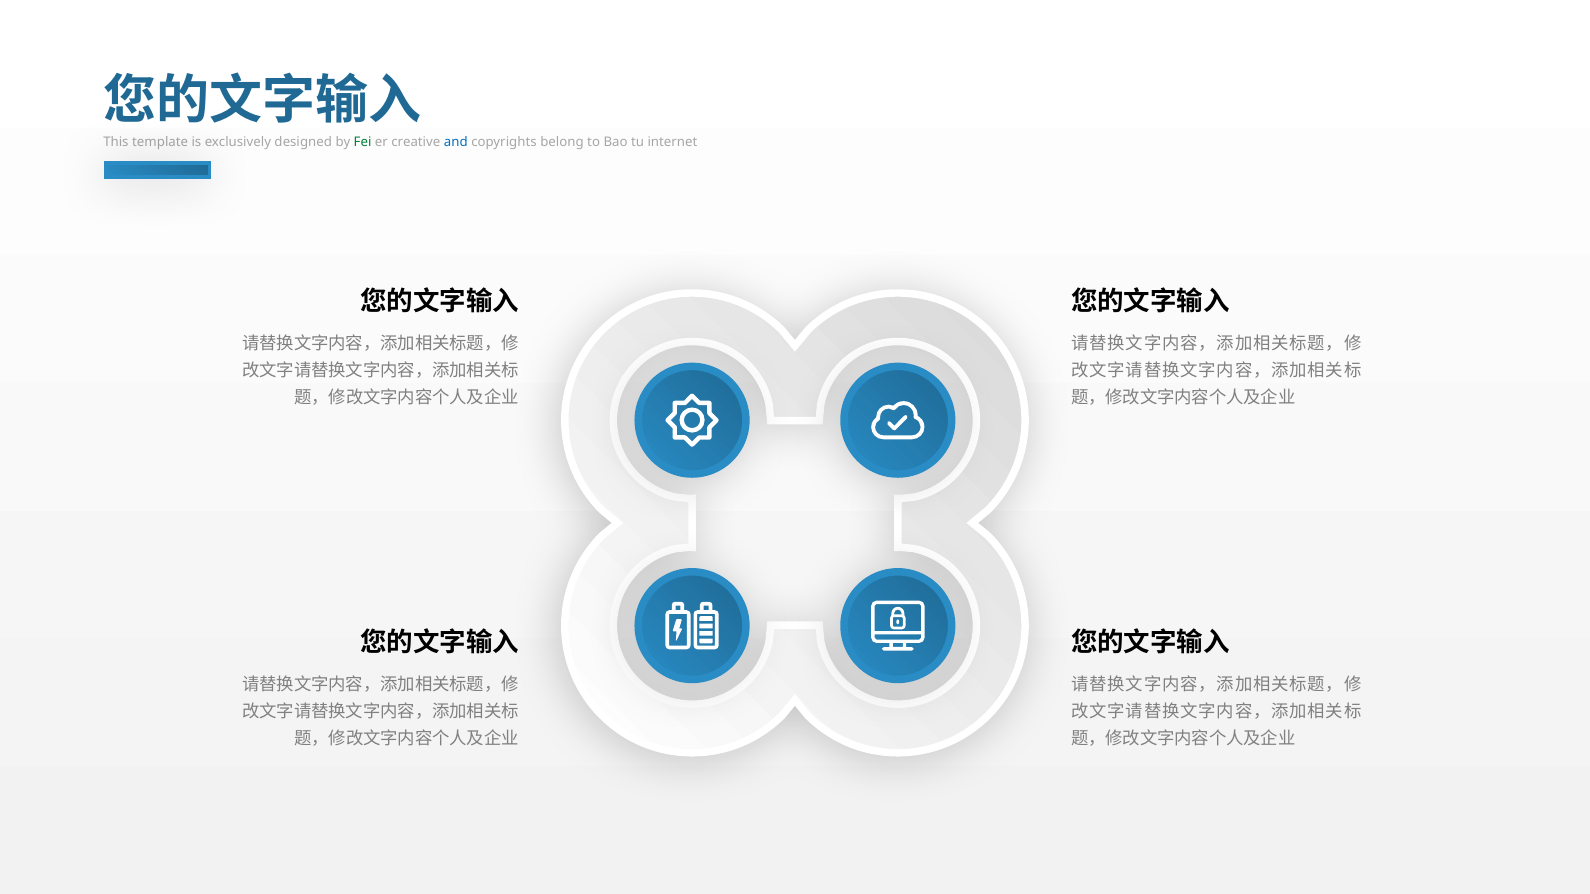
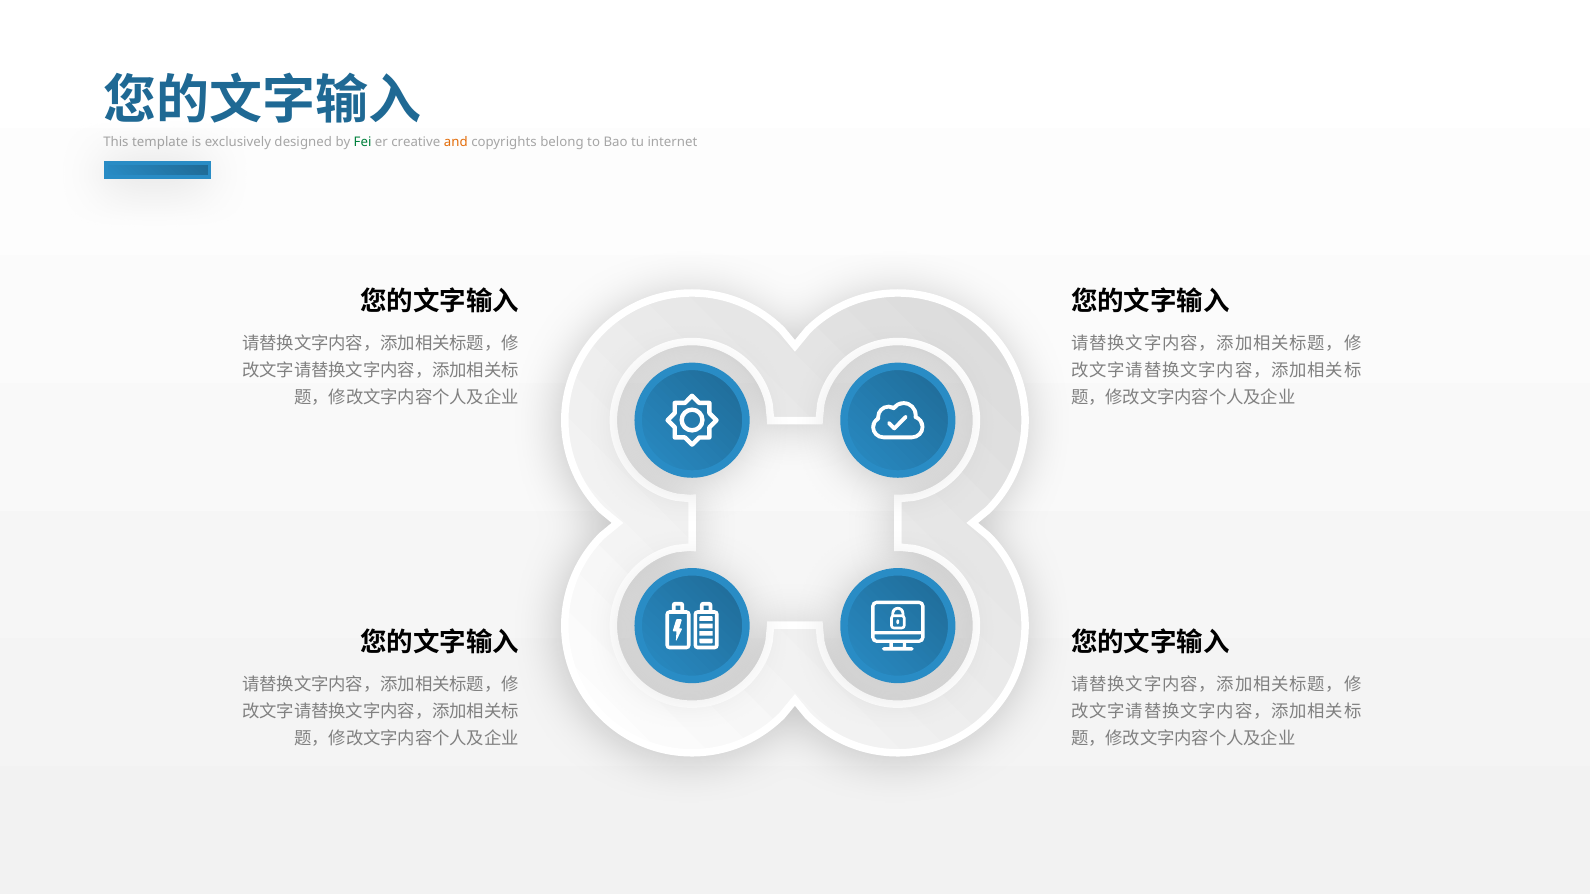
and colour: blue -> orange
